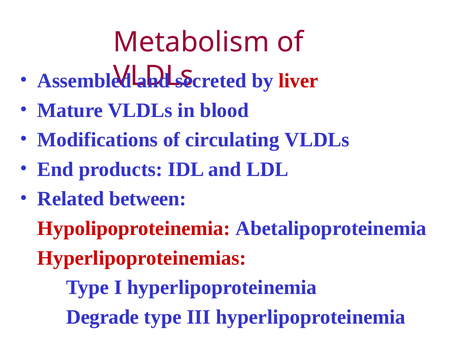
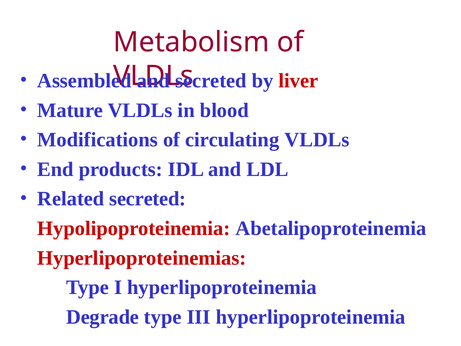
Related between: between -> secreted
